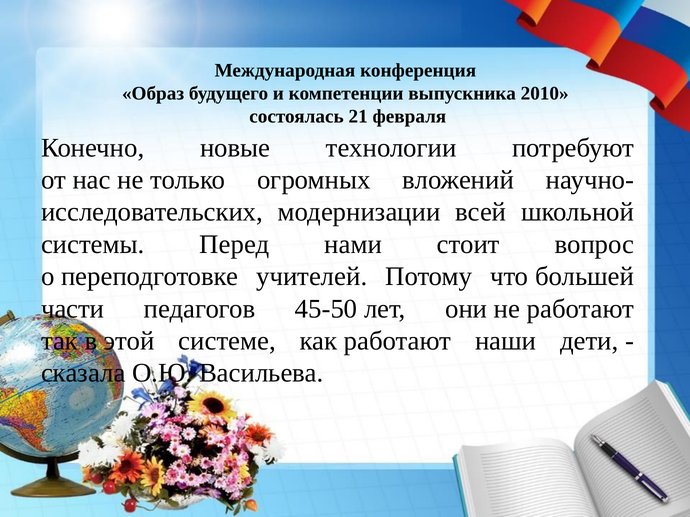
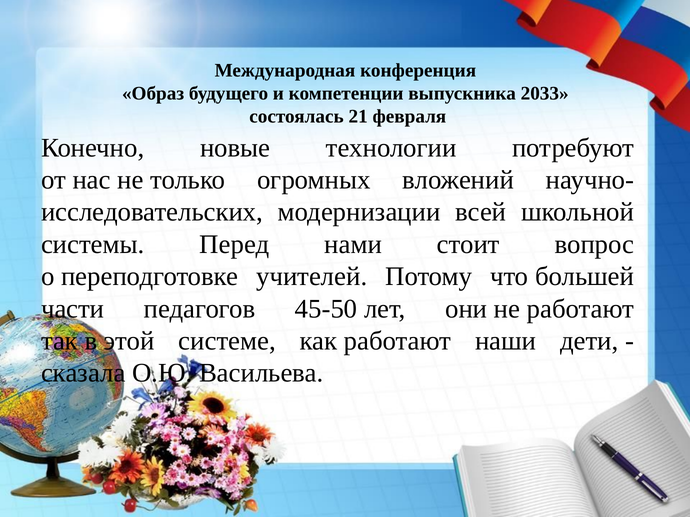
2010: 2010 -> 2033
